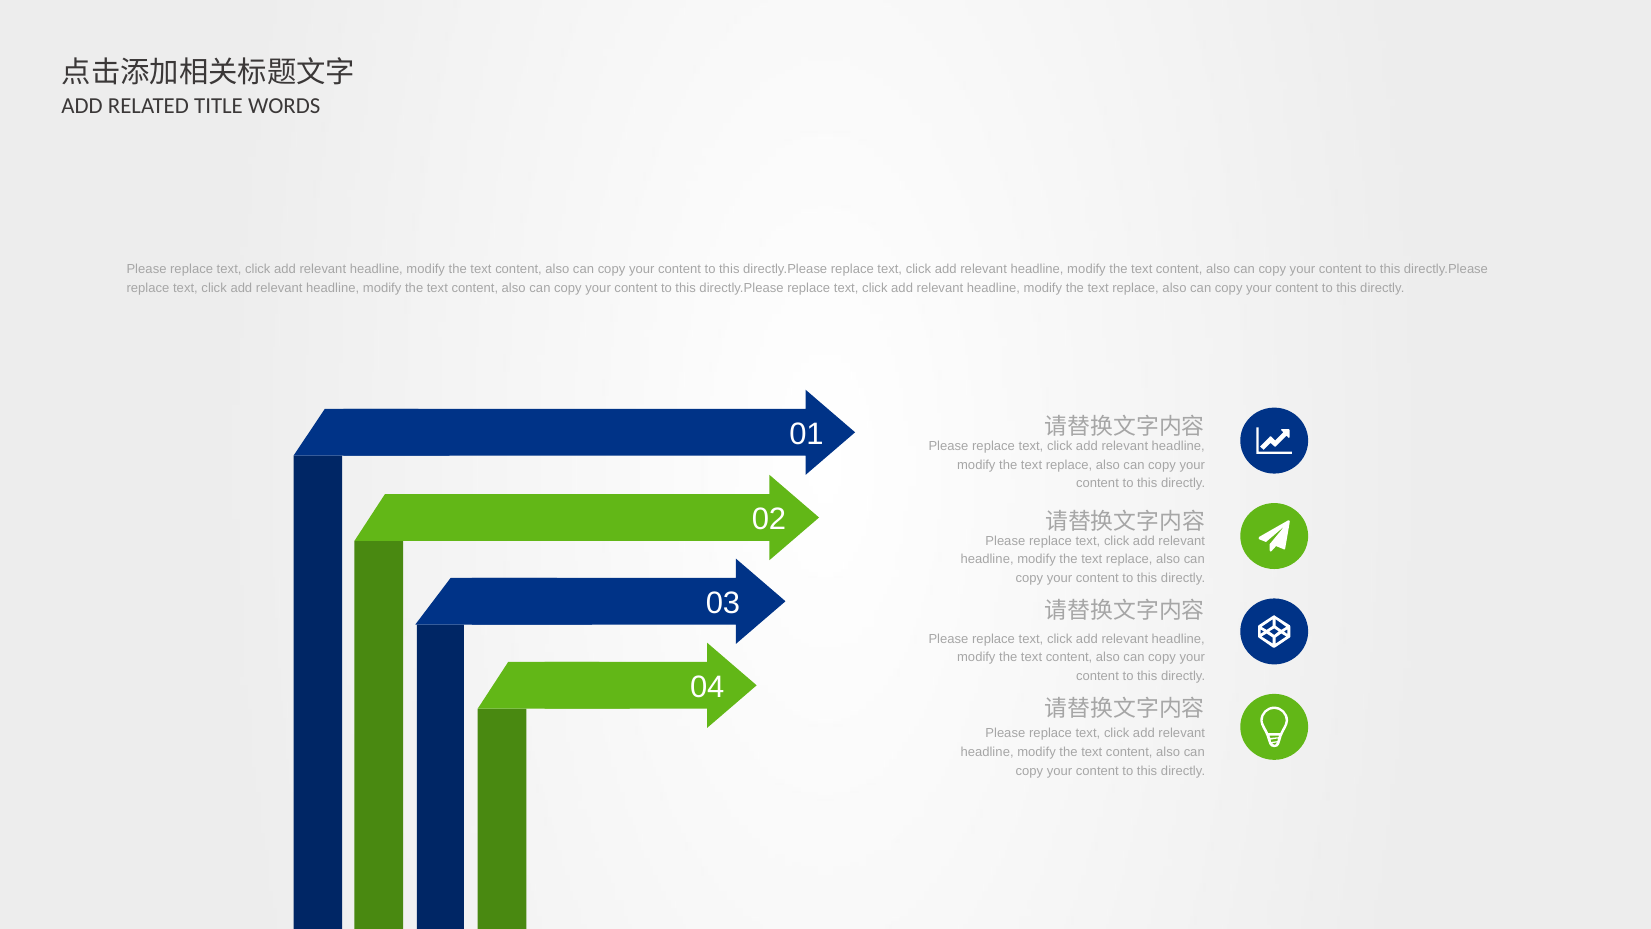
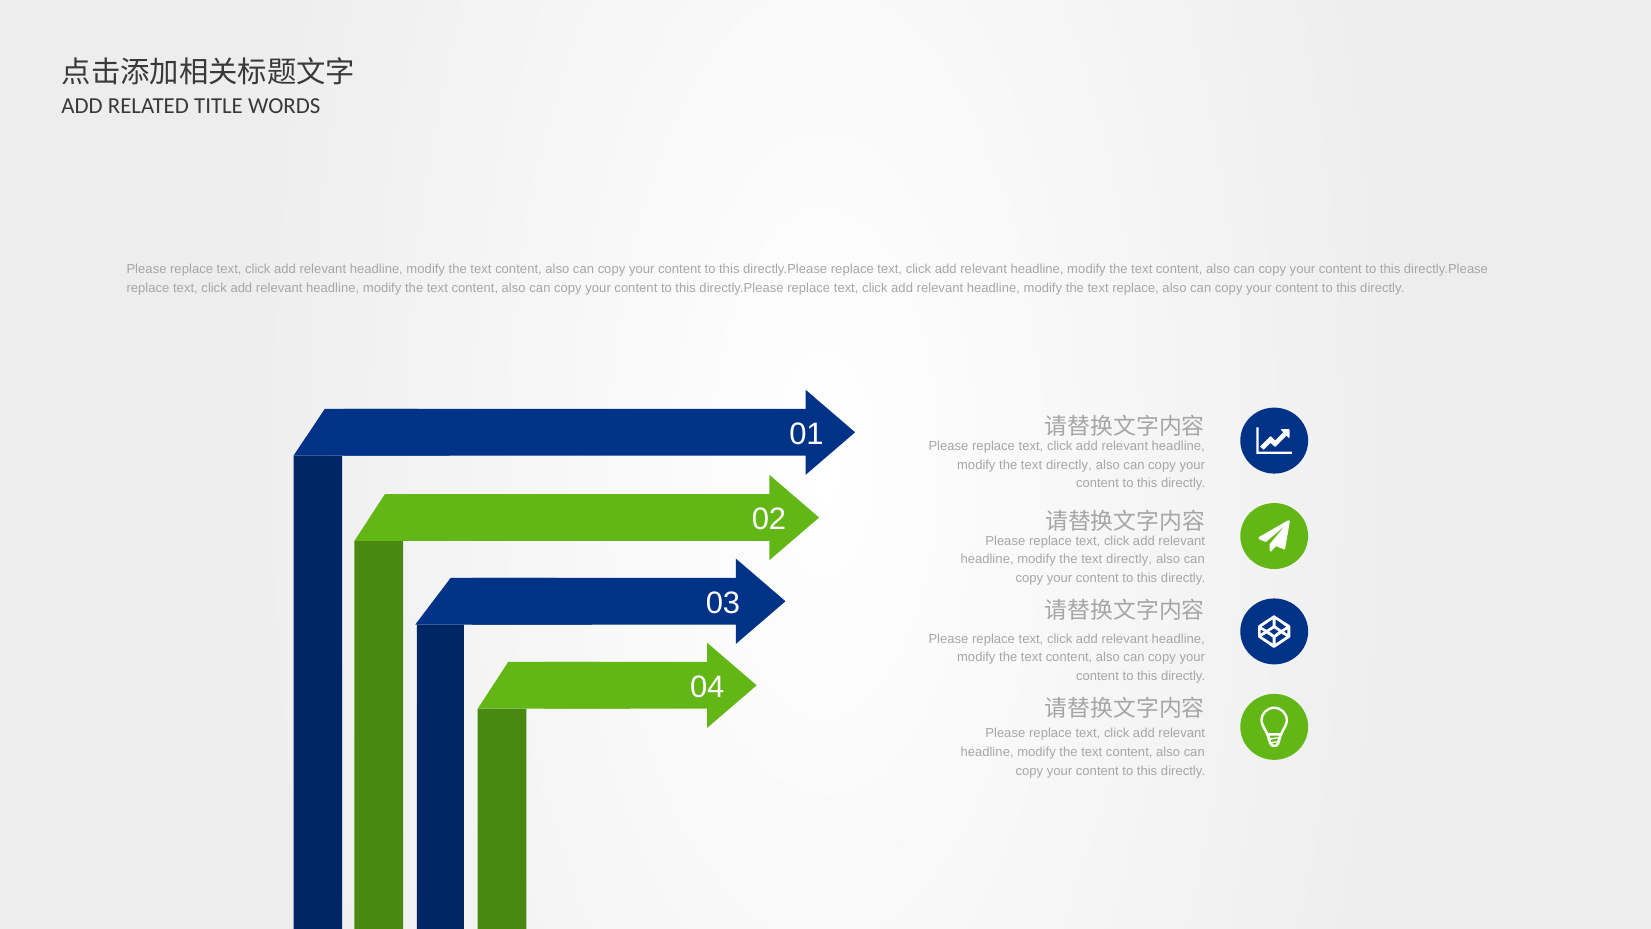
replace at (1069, 465): replace -> directly
replace at (1129, 559): replace -> directly
